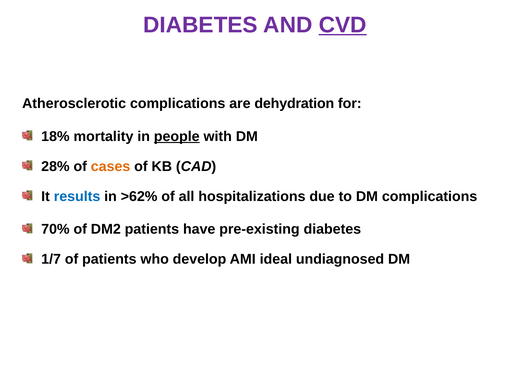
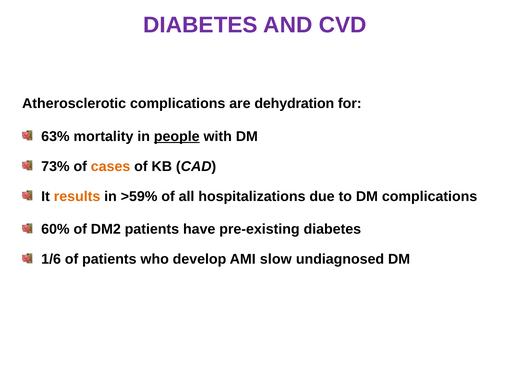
CVD underline: present -> none
18%: 18% -> 63%
28%: 28% -> 73%
results colour: blue -> orange
>62%: >62% -> >59%
70%: 70% -> 60%
1/7: 1/7 -> 1/6
ideal: ideal -> slow
